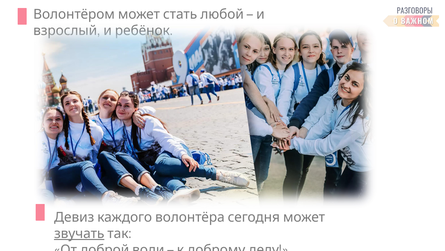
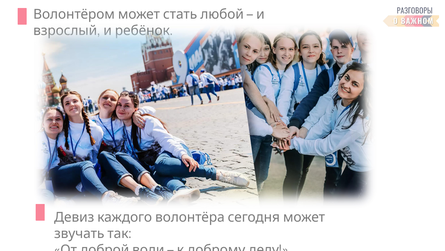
звучать underline: present -> none
